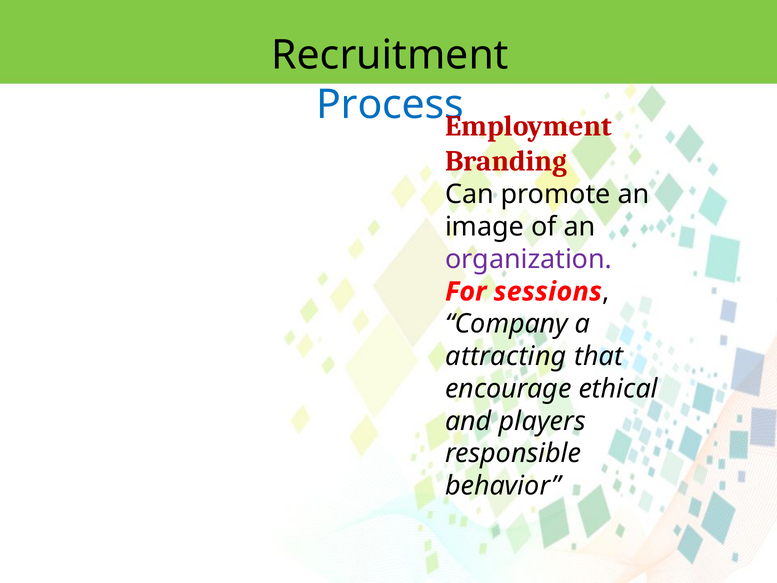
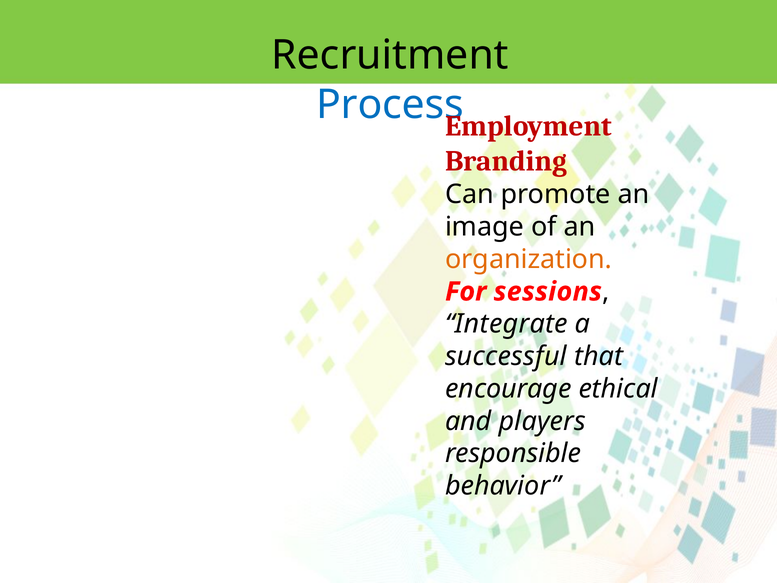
organization colour: purple -> orange
Company: Company -> Integrate
attracting: attracting -> successful
